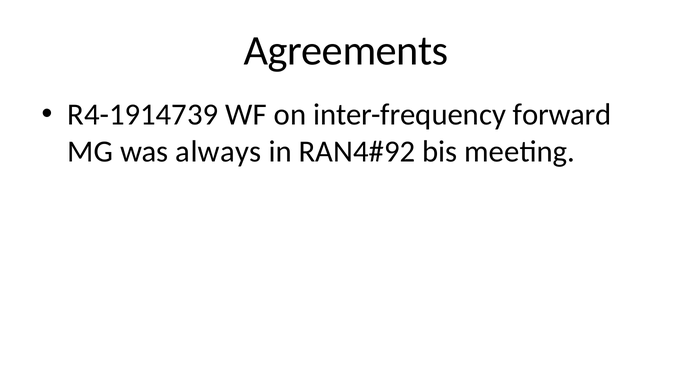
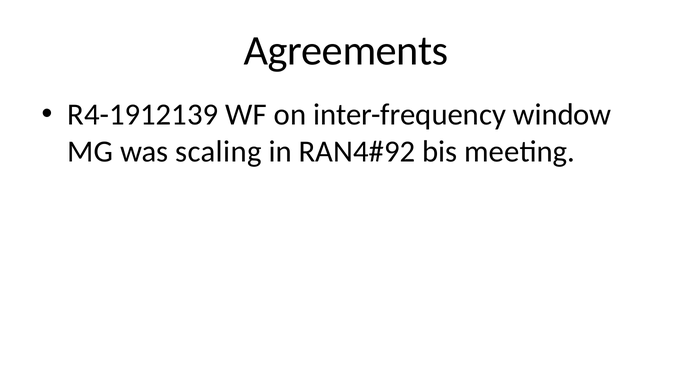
R4-1914739: R4-1914739 -> R4-1912139
forward: forward -> window
always: always -> scaling
